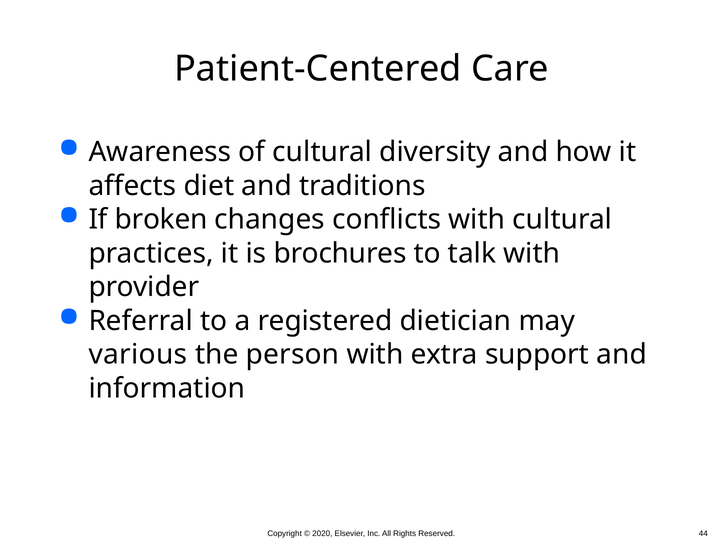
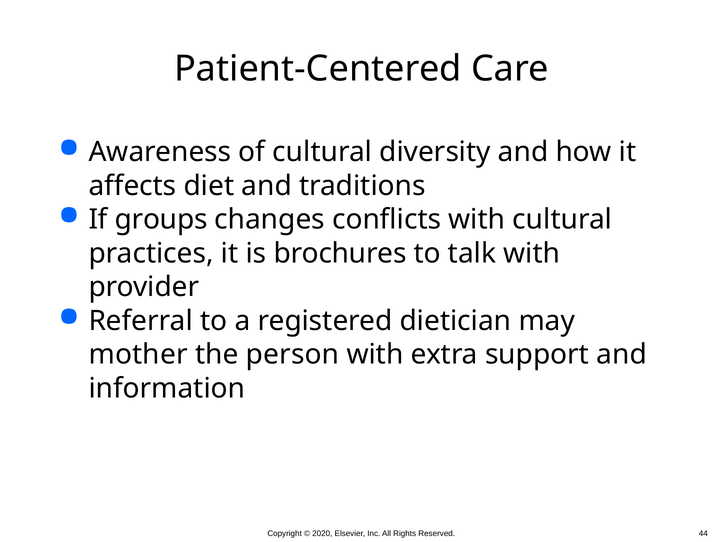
broken: broken -> groups
various: various -> mother
